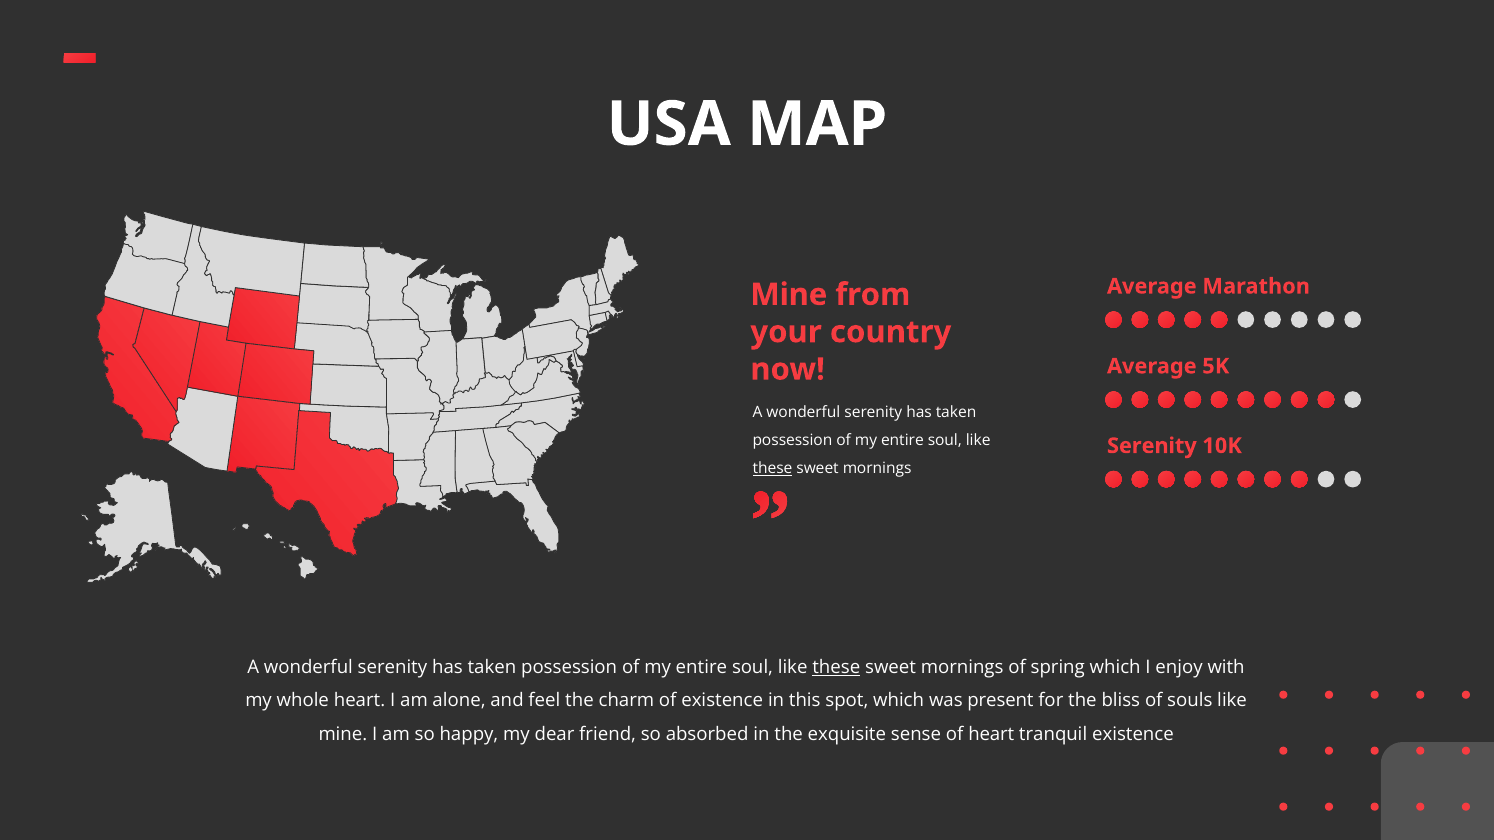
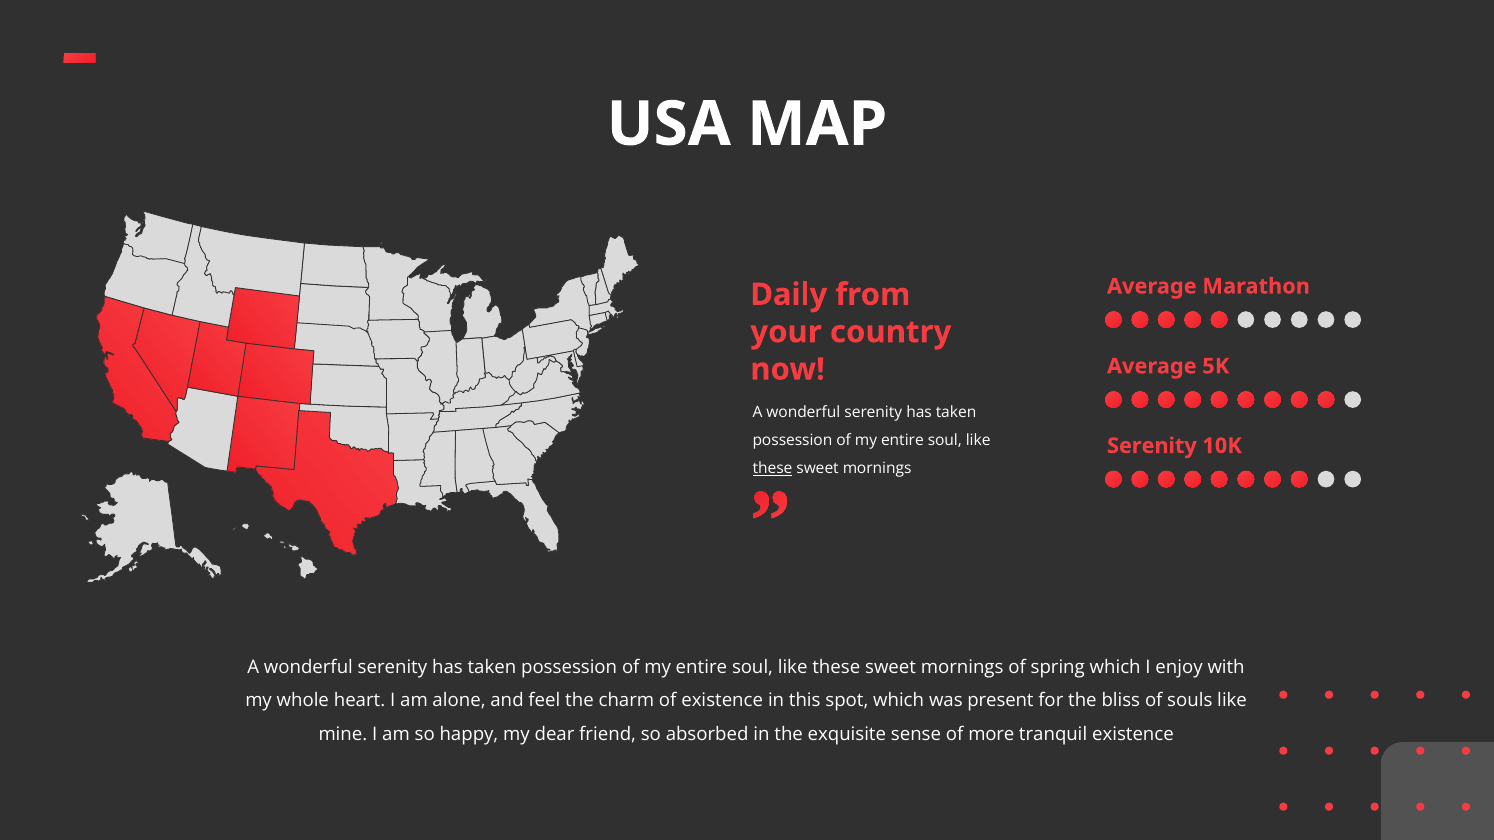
Mine at (789, 295): Mine -> Daily
these at (836, 667) underline: present -> none
of heart: heart -> more
